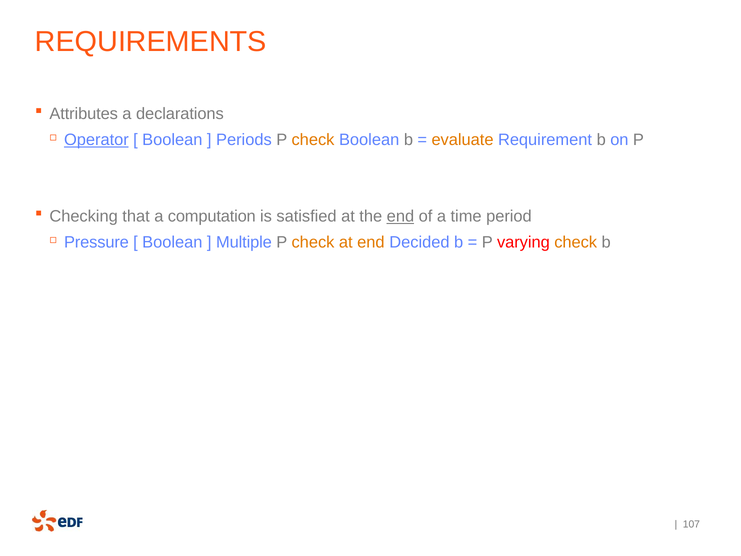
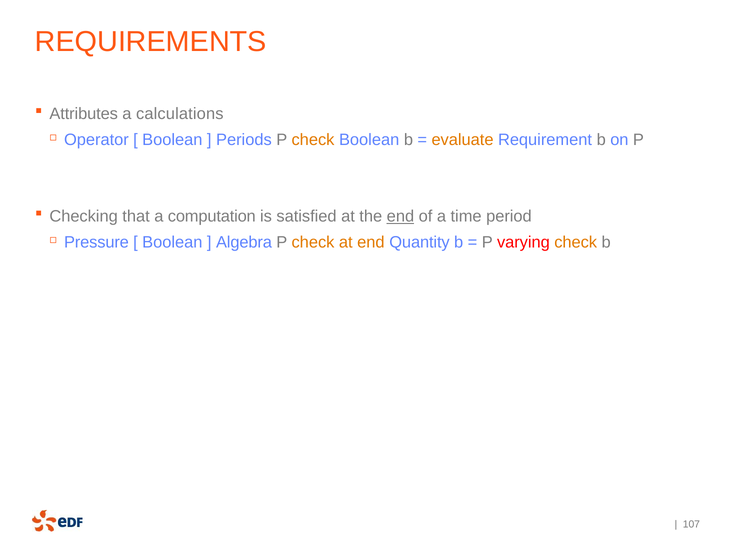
declarations: declarations -> calculations
Operator underline: present -> none
Multiple: Multiple -> Algebra
Decided: Decided -> Quantity
